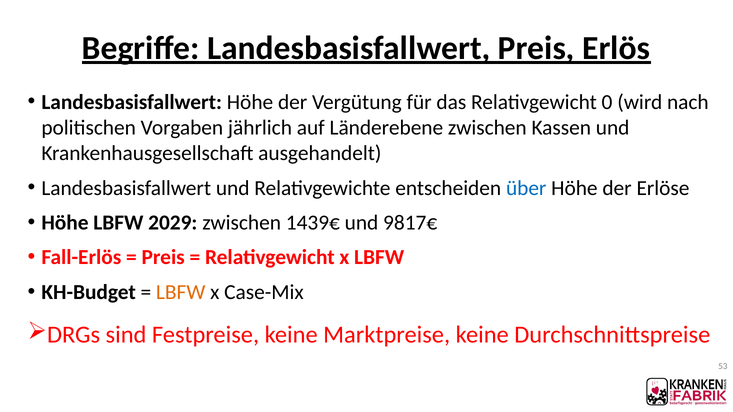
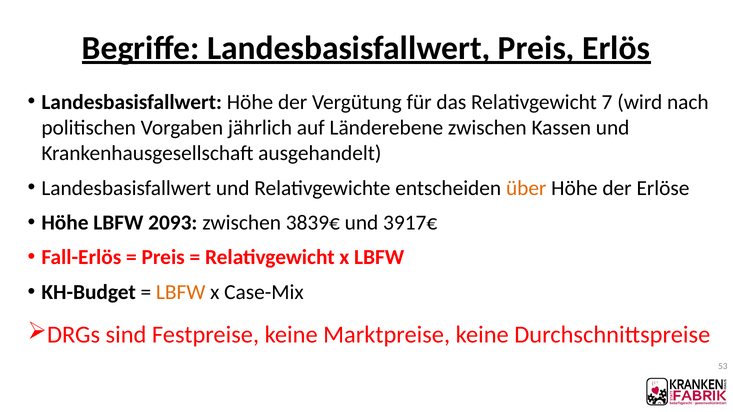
0: 0 -> 7
über colour: blue -> orange
2029: 2029 -> 2093
1439€: 1439€ -> 3839€
9817€: 9817€ -> 3917€
